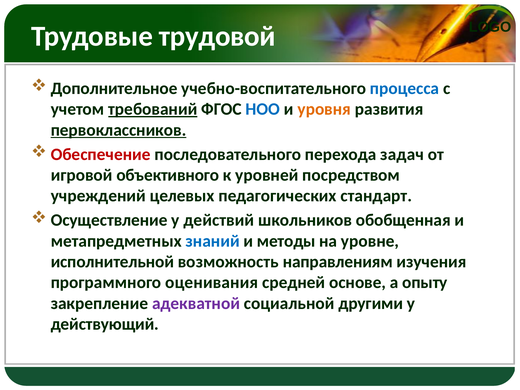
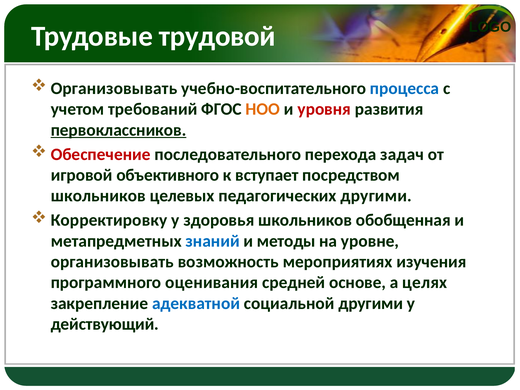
Дополнительное at (114, 88): Дополнительное -> Организовывать
требований underline: present -> none
НОО colour: blue -> orange
уровня colour: orange -> red
уровней: уровней -> вступает
учреждений at (98, 196): учреждений -> школьников
педагогических стандарт: стандарт -> другими
Осуществление: Осуществление -> Корректировку
действий: действий -> здоровья
исполнительной at (112, 262): исполнительной -> организовывать
направлениям: направлениям -> мероприятиях
опыту: опыту -> целях
адекватной colour: purple -> blue
